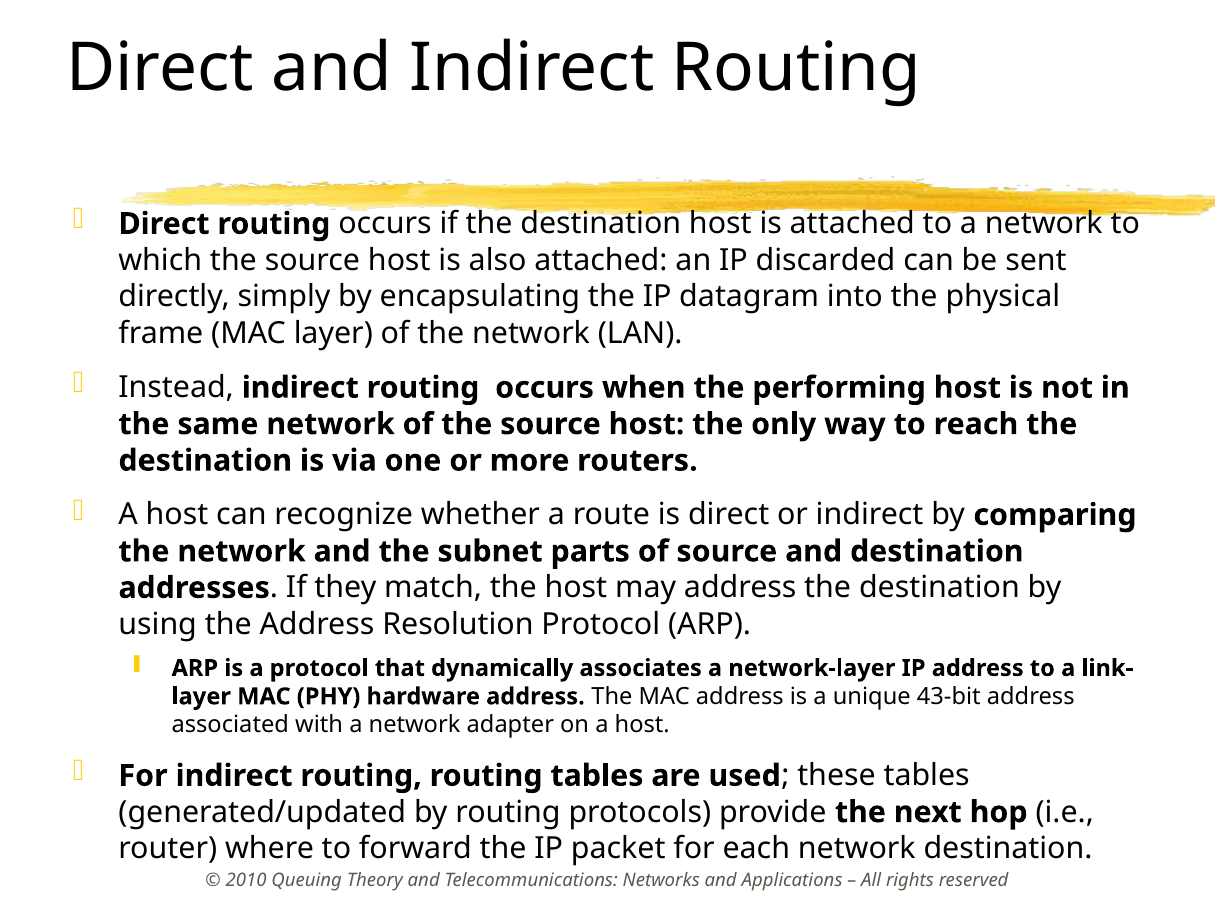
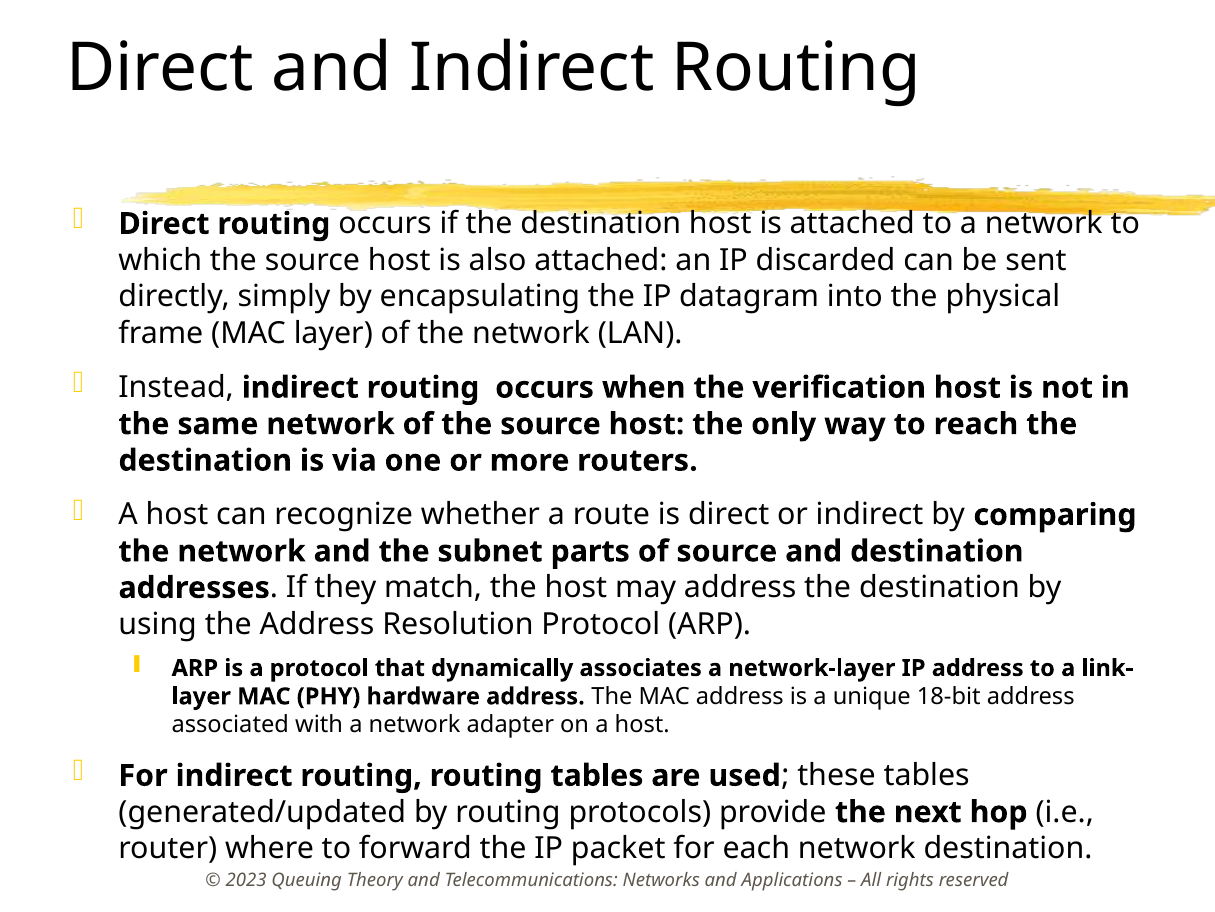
performing: performing -> verification
43-bit: 43-bit -> 18-bit
2010: 2010 -> 2023
